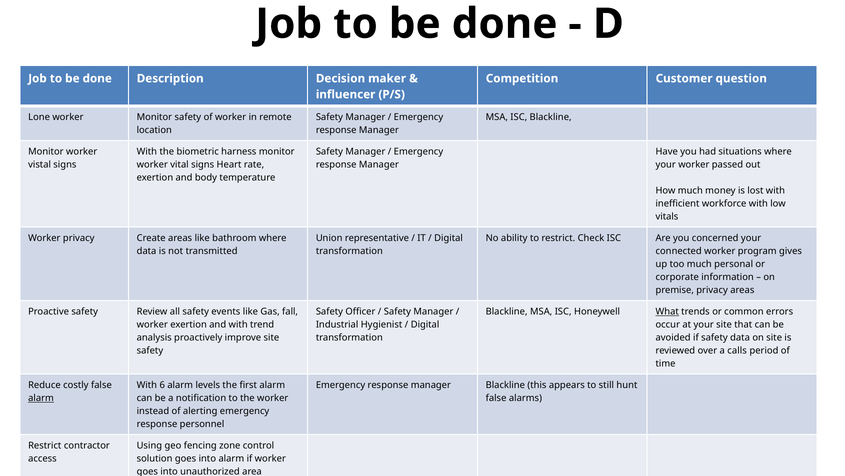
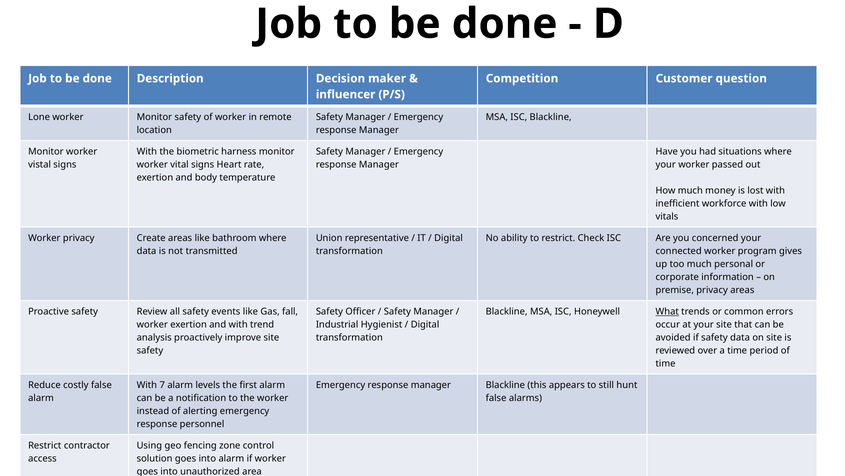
a calls: calls -> time
6: 6 -> 7
alarm at (41, 398) underline: present -> none
